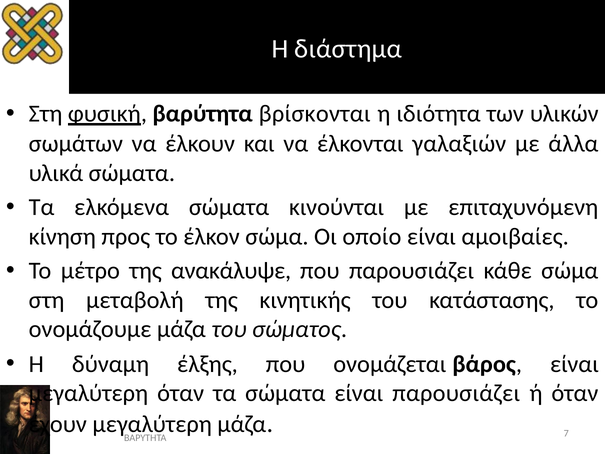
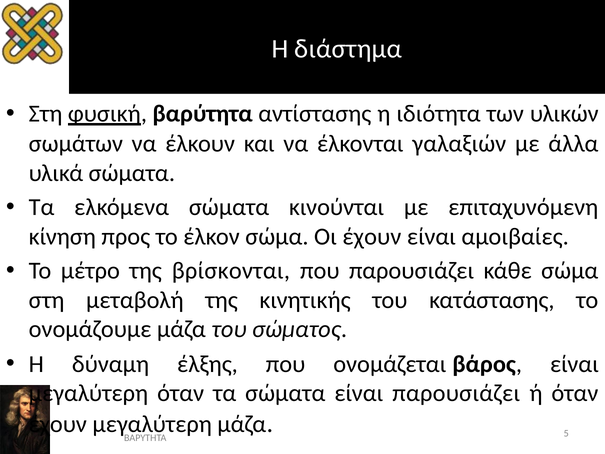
βρίσκονται: βρίσκονται -> αντίστασης
Οι οποίο: οποίο -> έχουν
ανακάλυψε: ανακάλυψε -> βρίσκονται
7: 7 -> 5
